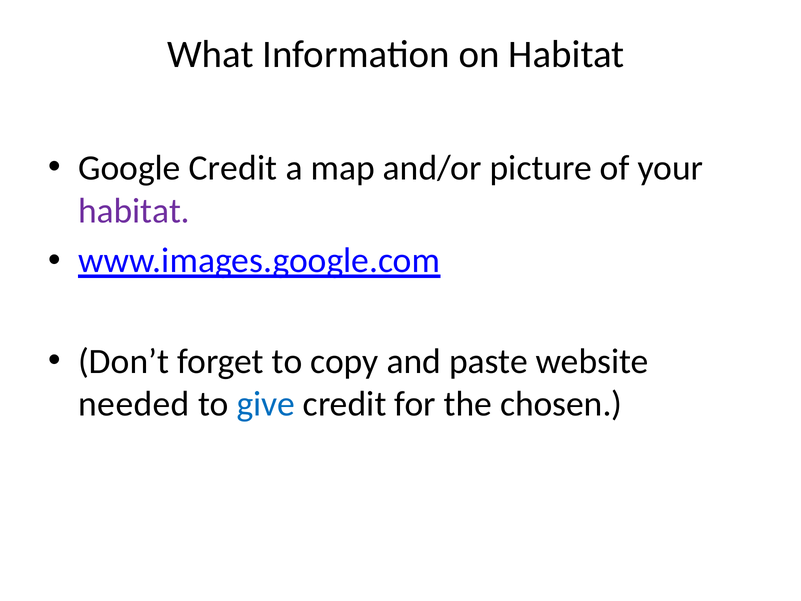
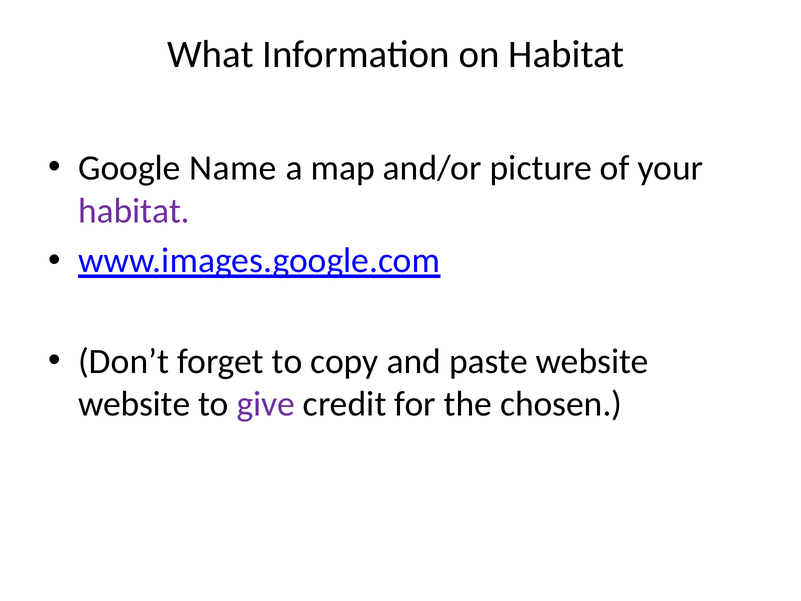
Google Credit: Credit -> Name
needed at (134, 404): needed -> website
give colour: blue -> purple
